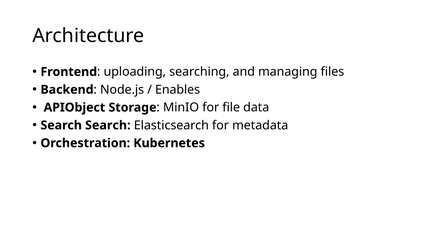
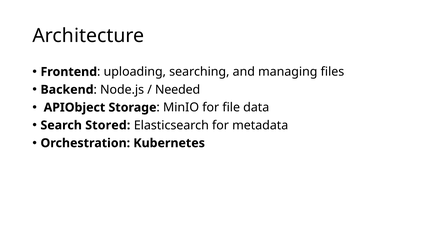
Enables: Enables -> Needed
Search Search: Search -> Stored
